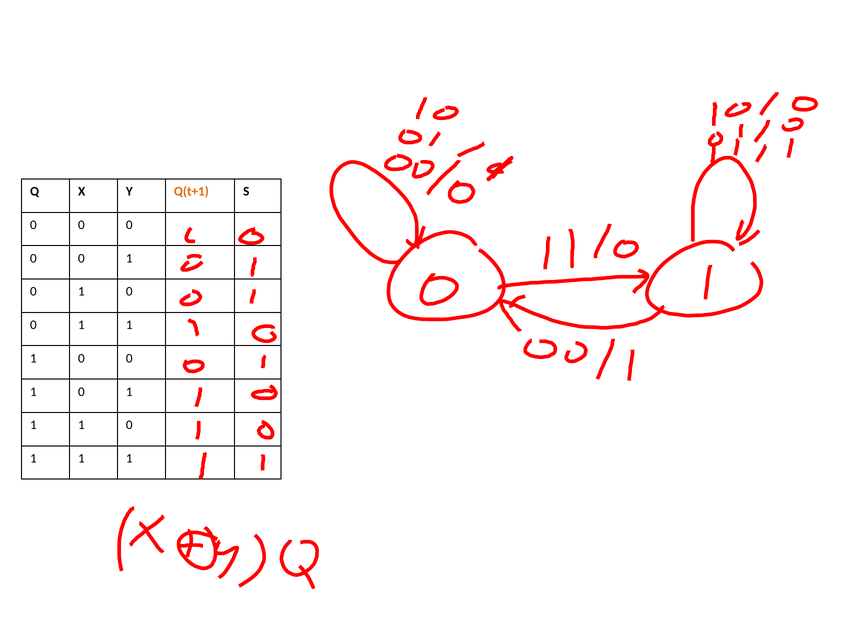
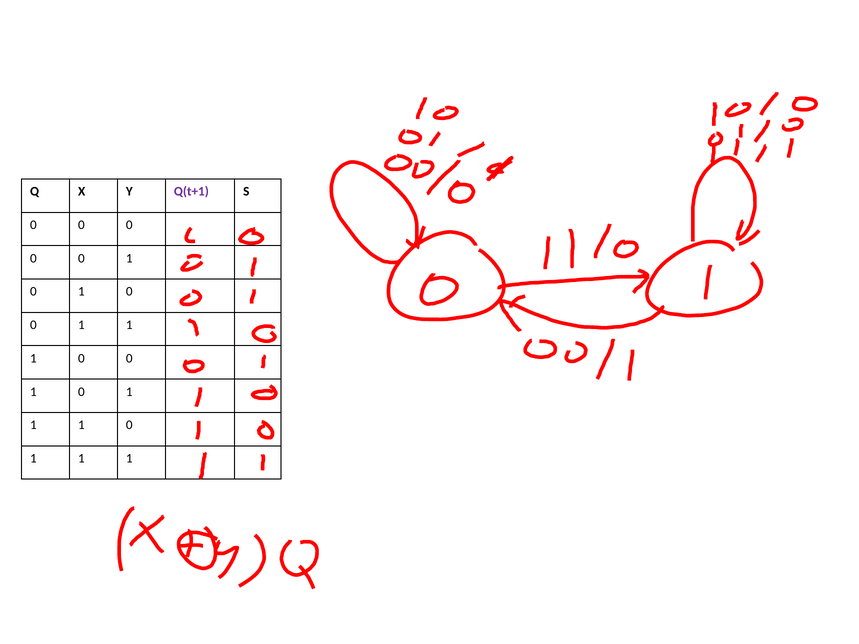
Q(t+1 colour: orange -> purple
